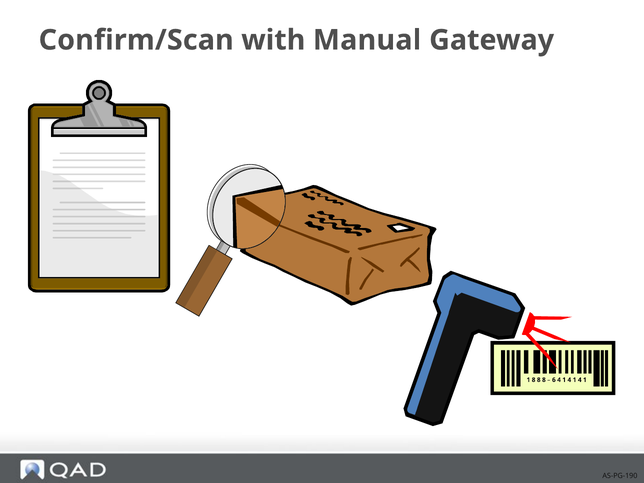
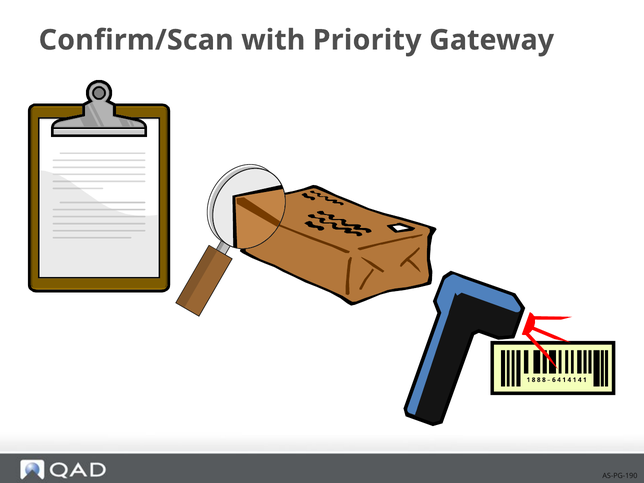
Manual: Manual -> Priority
